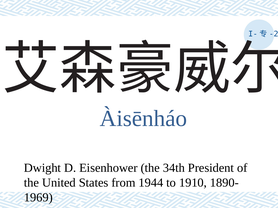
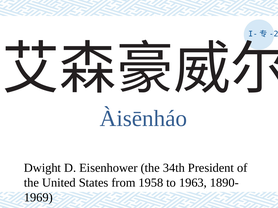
1944: 1944 -> 1958
1910: 1910 -> 1963
